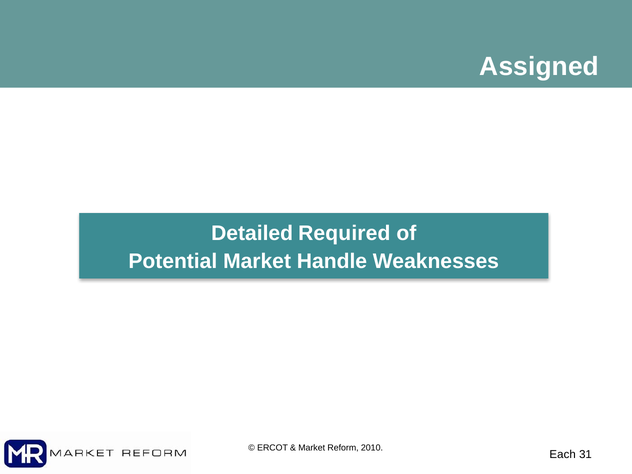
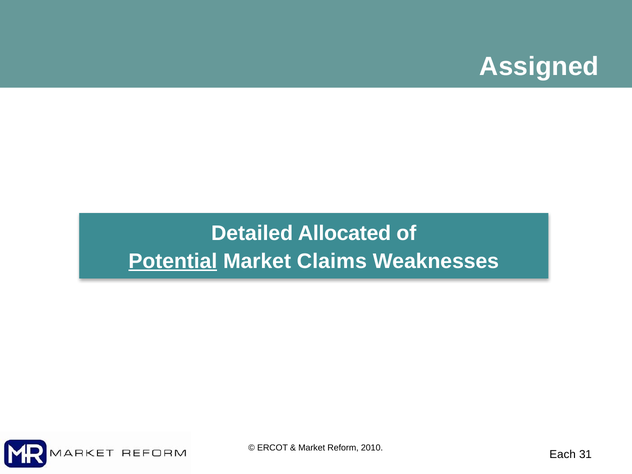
Required: Required -> Allocated
Potential underline: none -> present
Handle: Handle -> Claims
